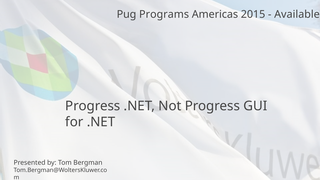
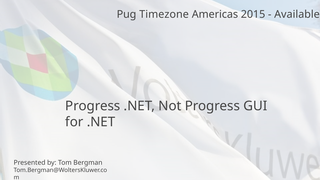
Programs: Programs -> Timezone
